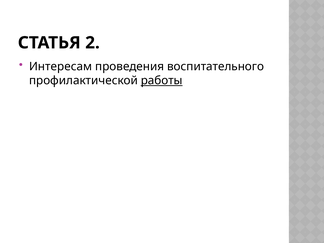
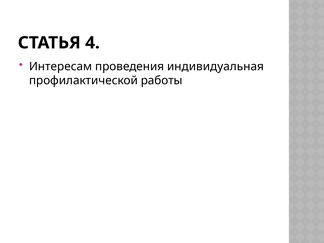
2: 2 -> 4
воспитательного: воспитательного -> индивидуальная
работы underline: present -> none
